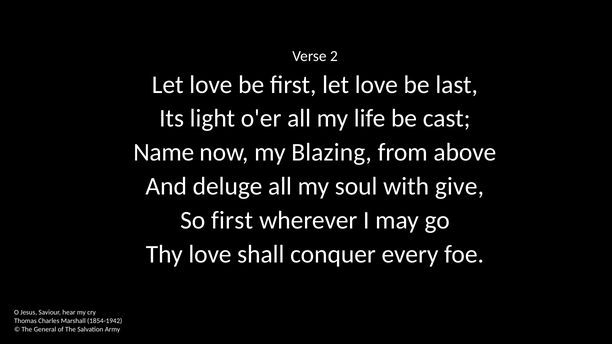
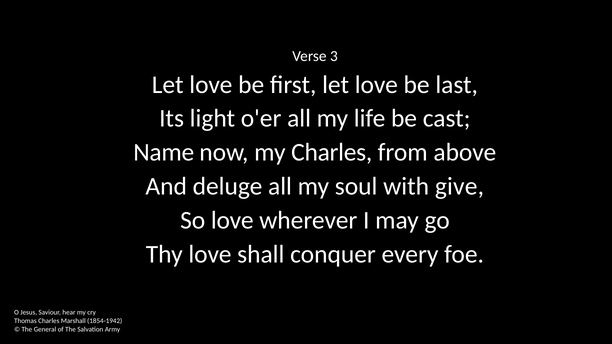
2: 2 -> 3
my Blazing: Blazing -> Charles
So first: first -> love
